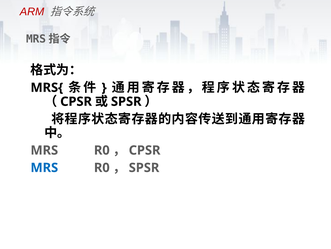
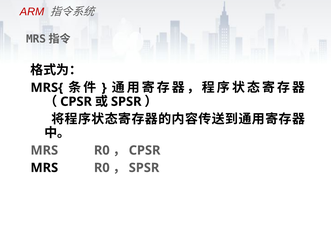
MRS at (44, 167) colour: blue -> black
